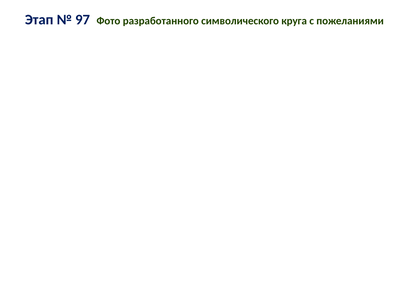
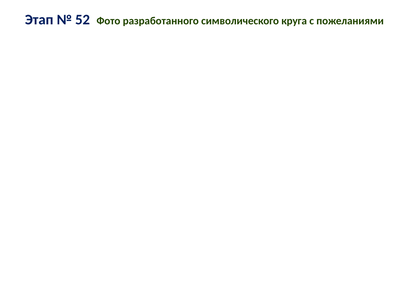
97: 97 -> 52
